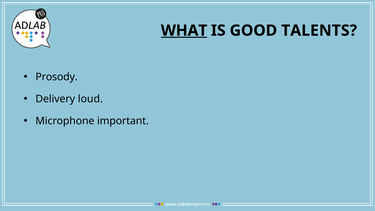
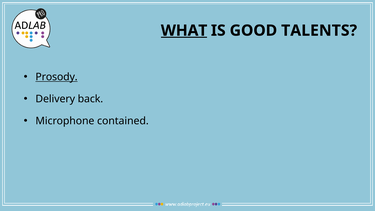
Prosody underline: none -> present
loud: loud -> back
important: important -> contained
